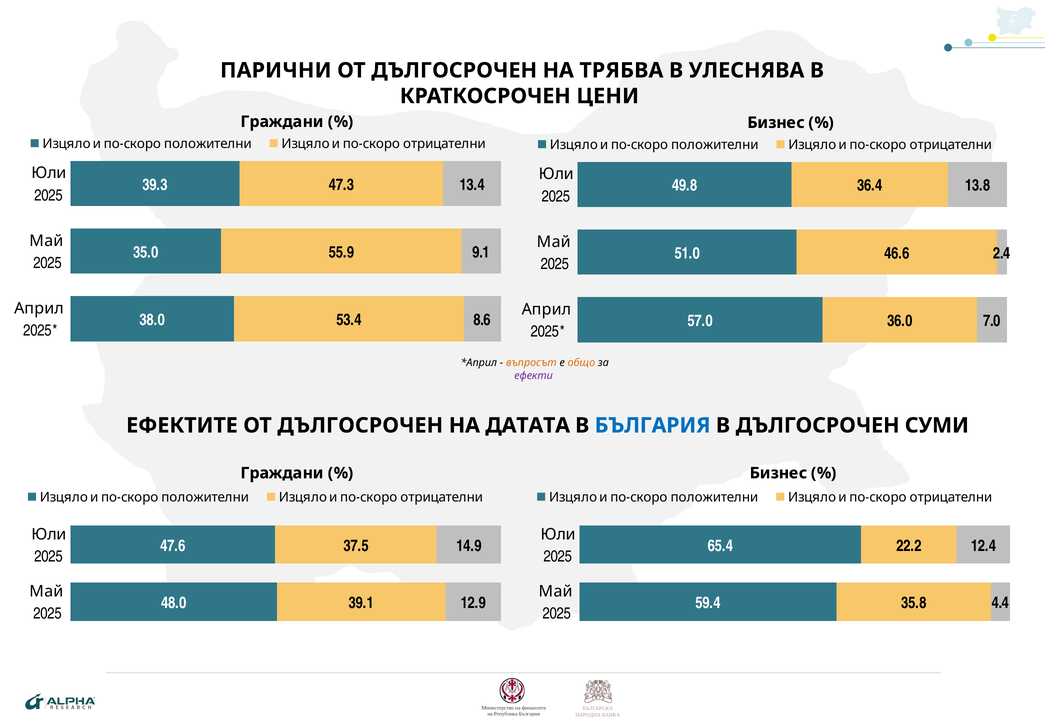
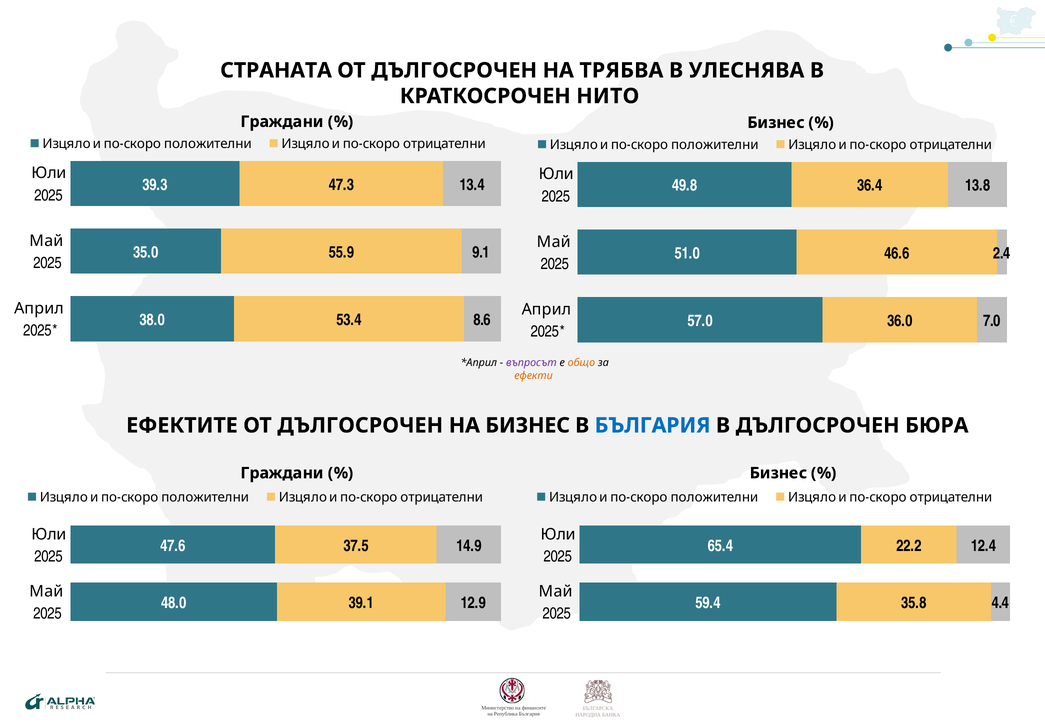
ПАРИЧНИ: ПАРИЧНИ -> СТРАНАТА
ЦЕНИ: ЦЕНИ -> НИТО
въпросът colour: orange -> purple
ефекти colour: purple -> orange
НА ДАТАТА: ДАТАТА -> БИЗНЕС
СУМИ: СУМИ -> БЮРА
